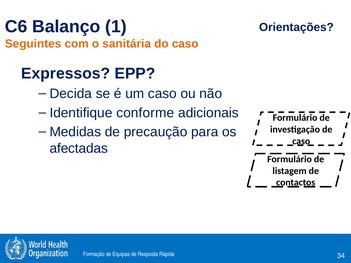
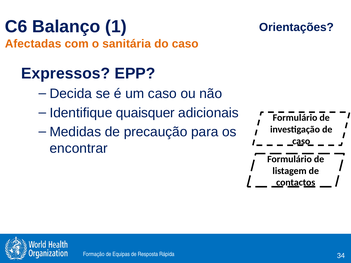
Seguintes: Seguintes -> Afectadas
conforme: conforme -> quaisquer
afectadas: afectadas -> encontrar
